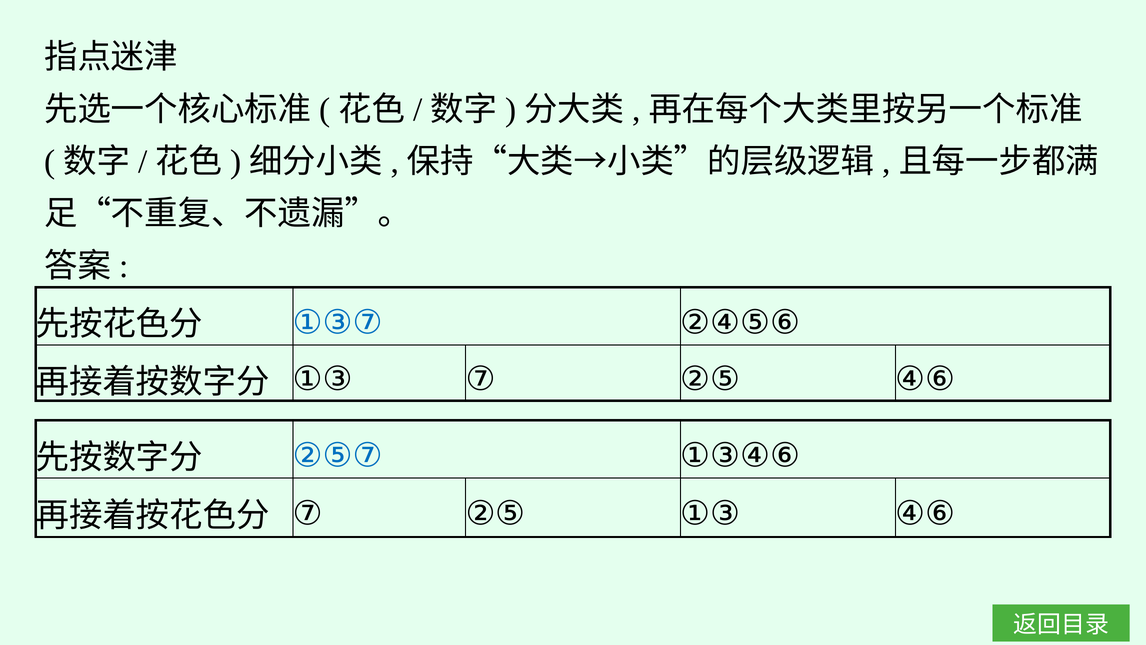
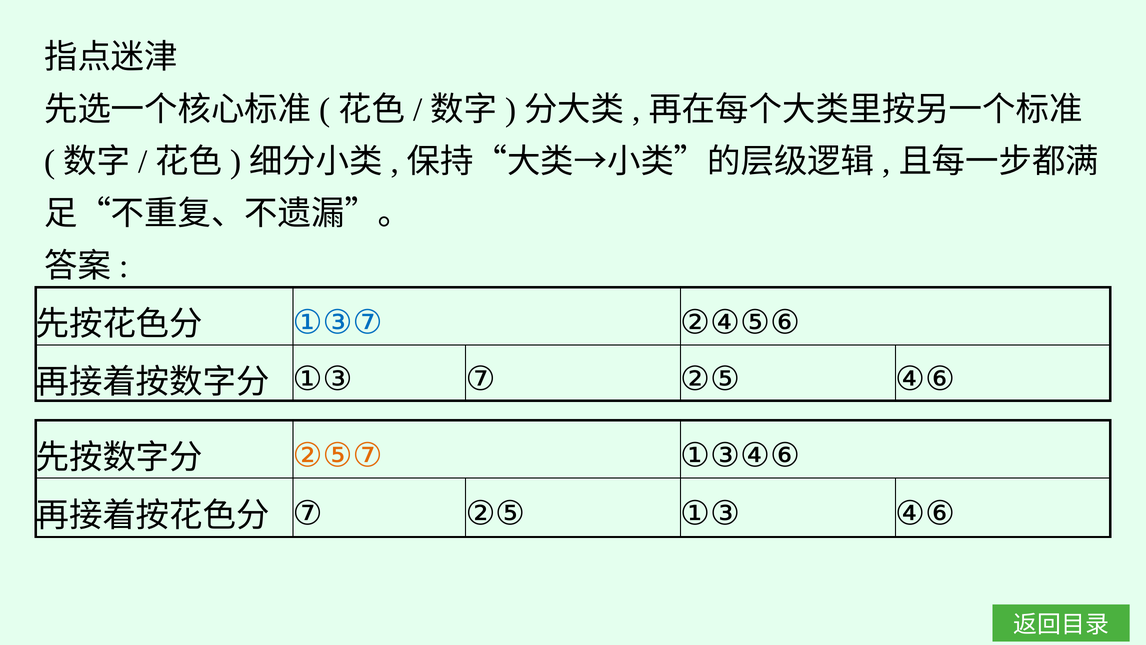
②⑤⑦ colour: blue -> orange
